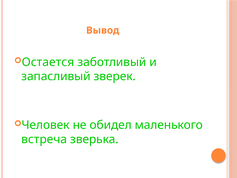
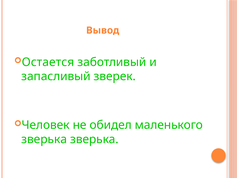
встреча at (44, 139): встреча -> зверька
